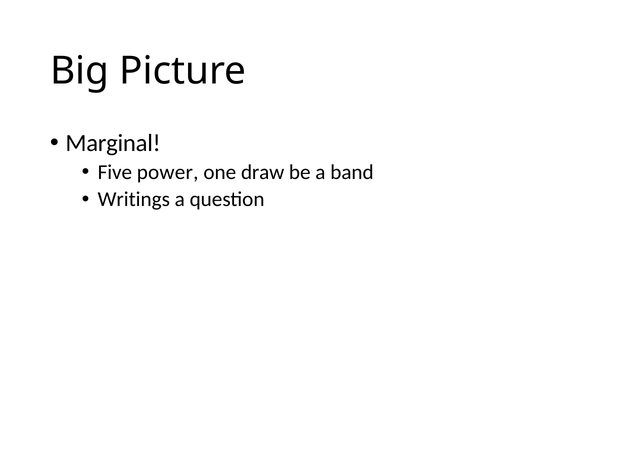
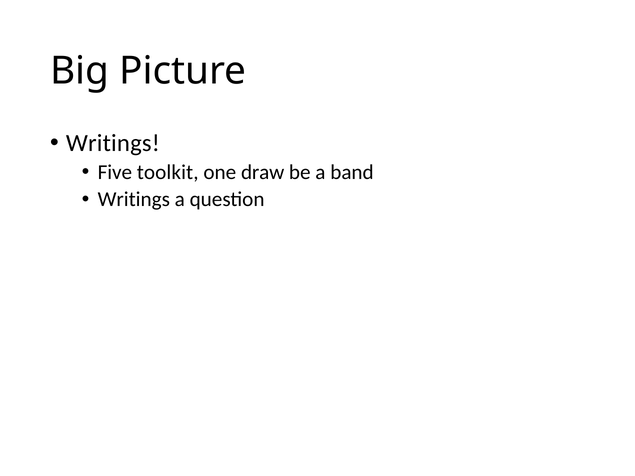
Marginal at (113, 143): Marginal -> Writings
power: power -> toolkit
